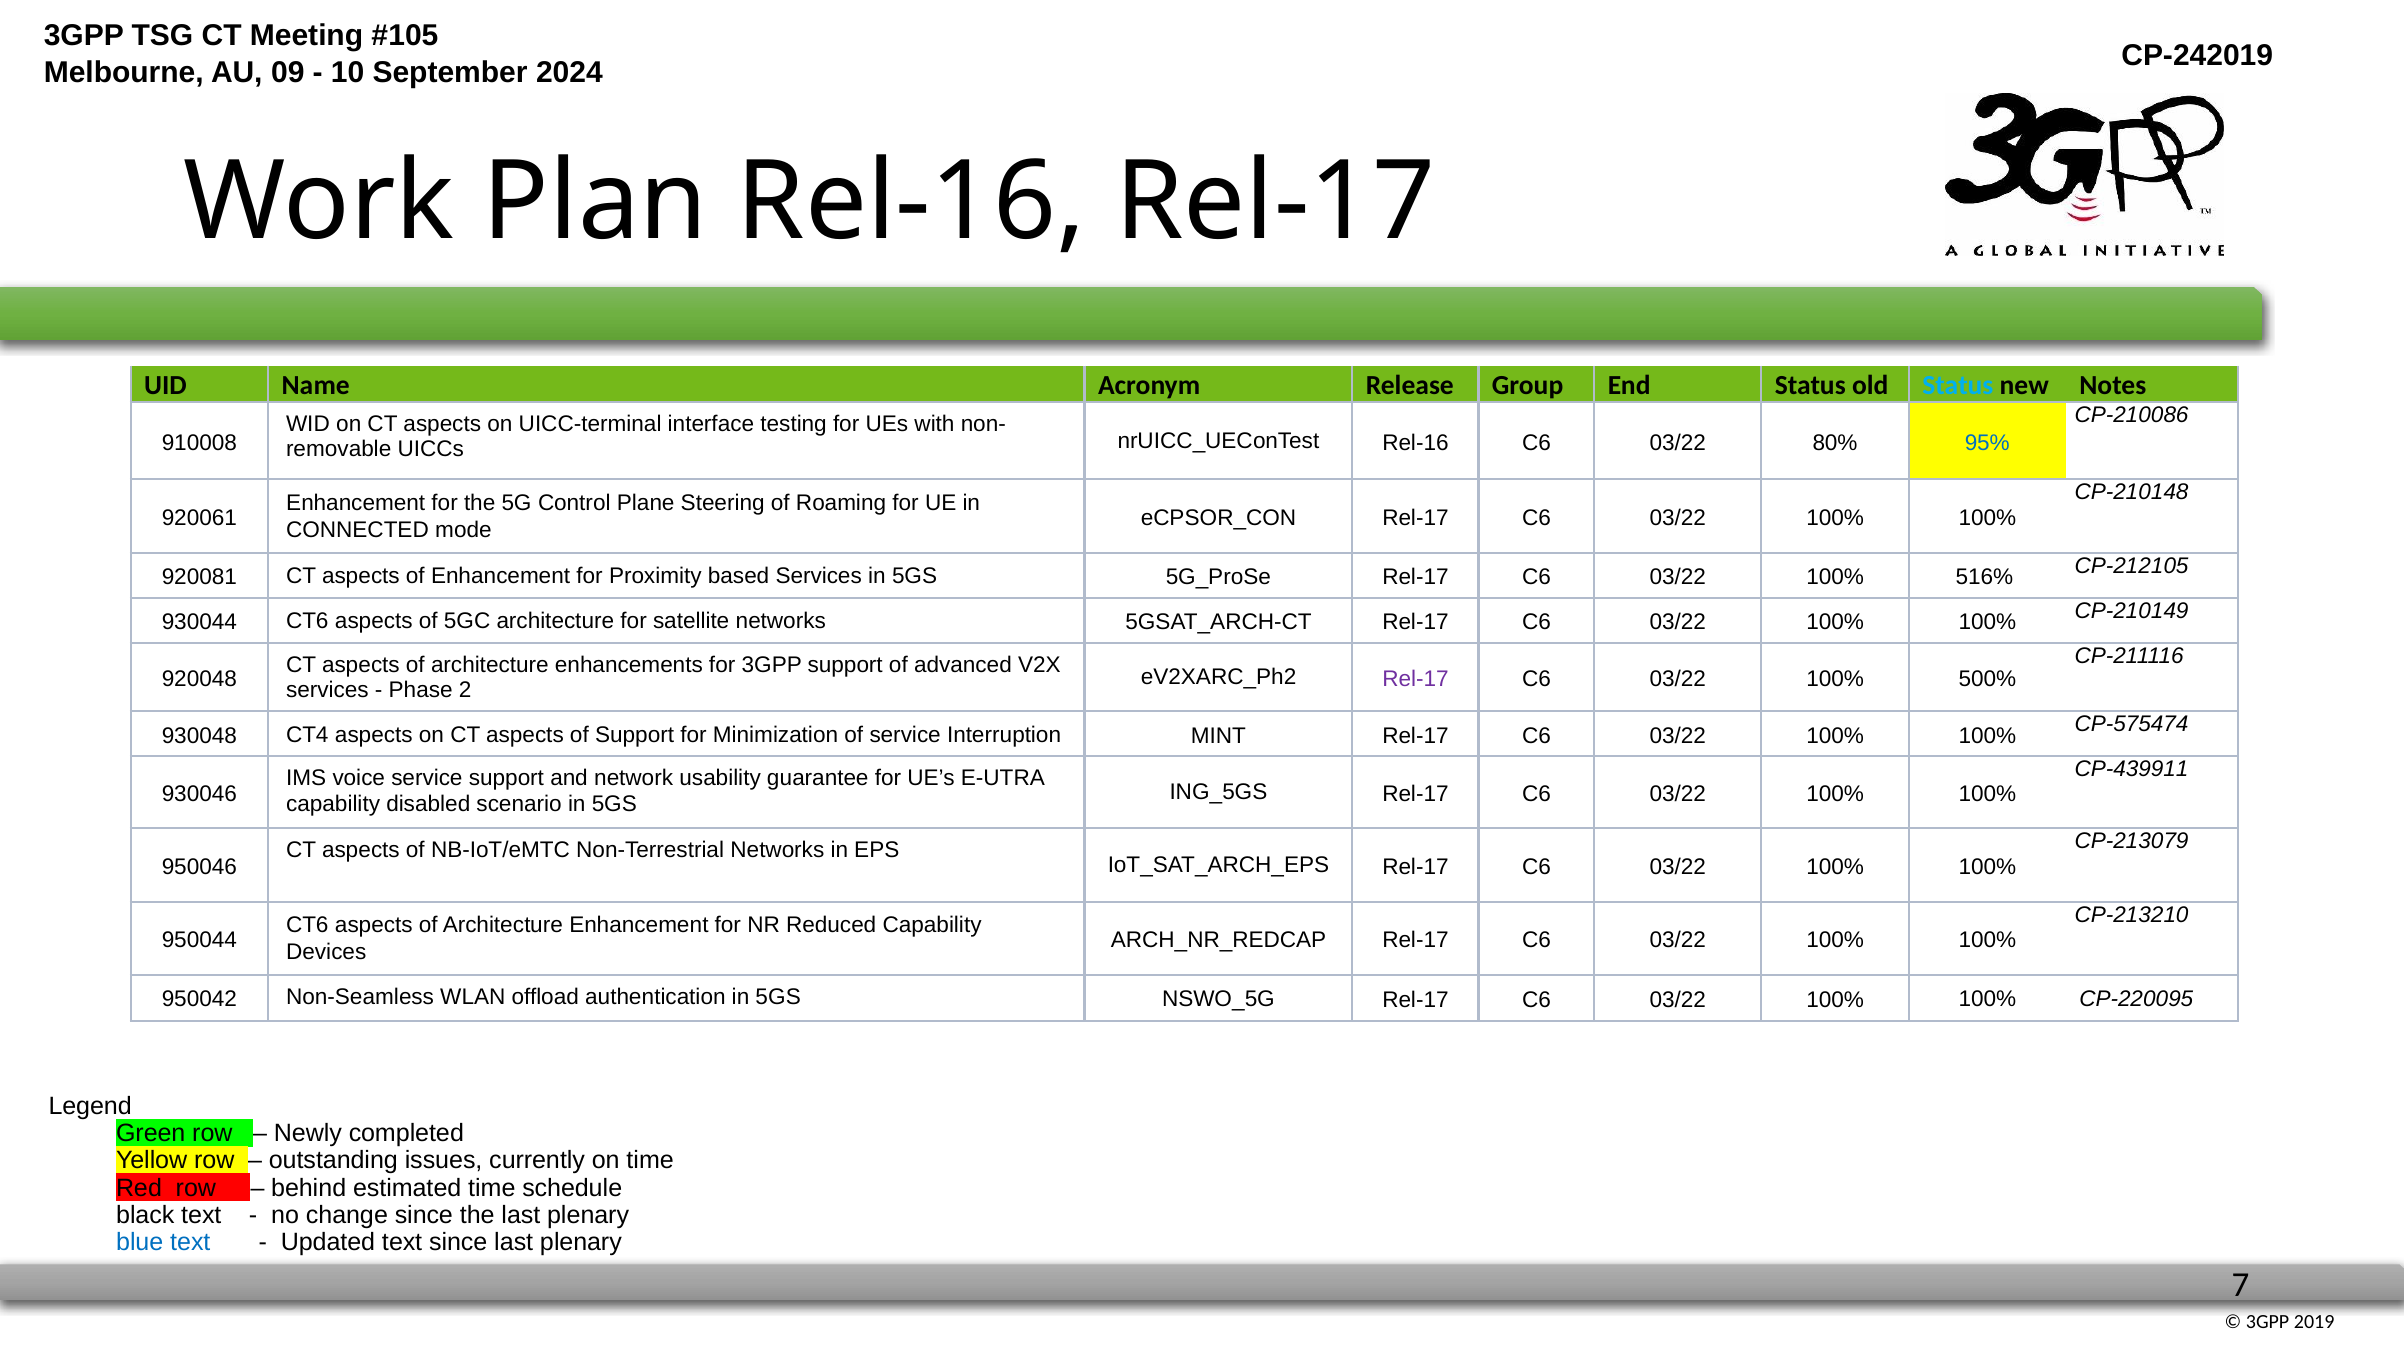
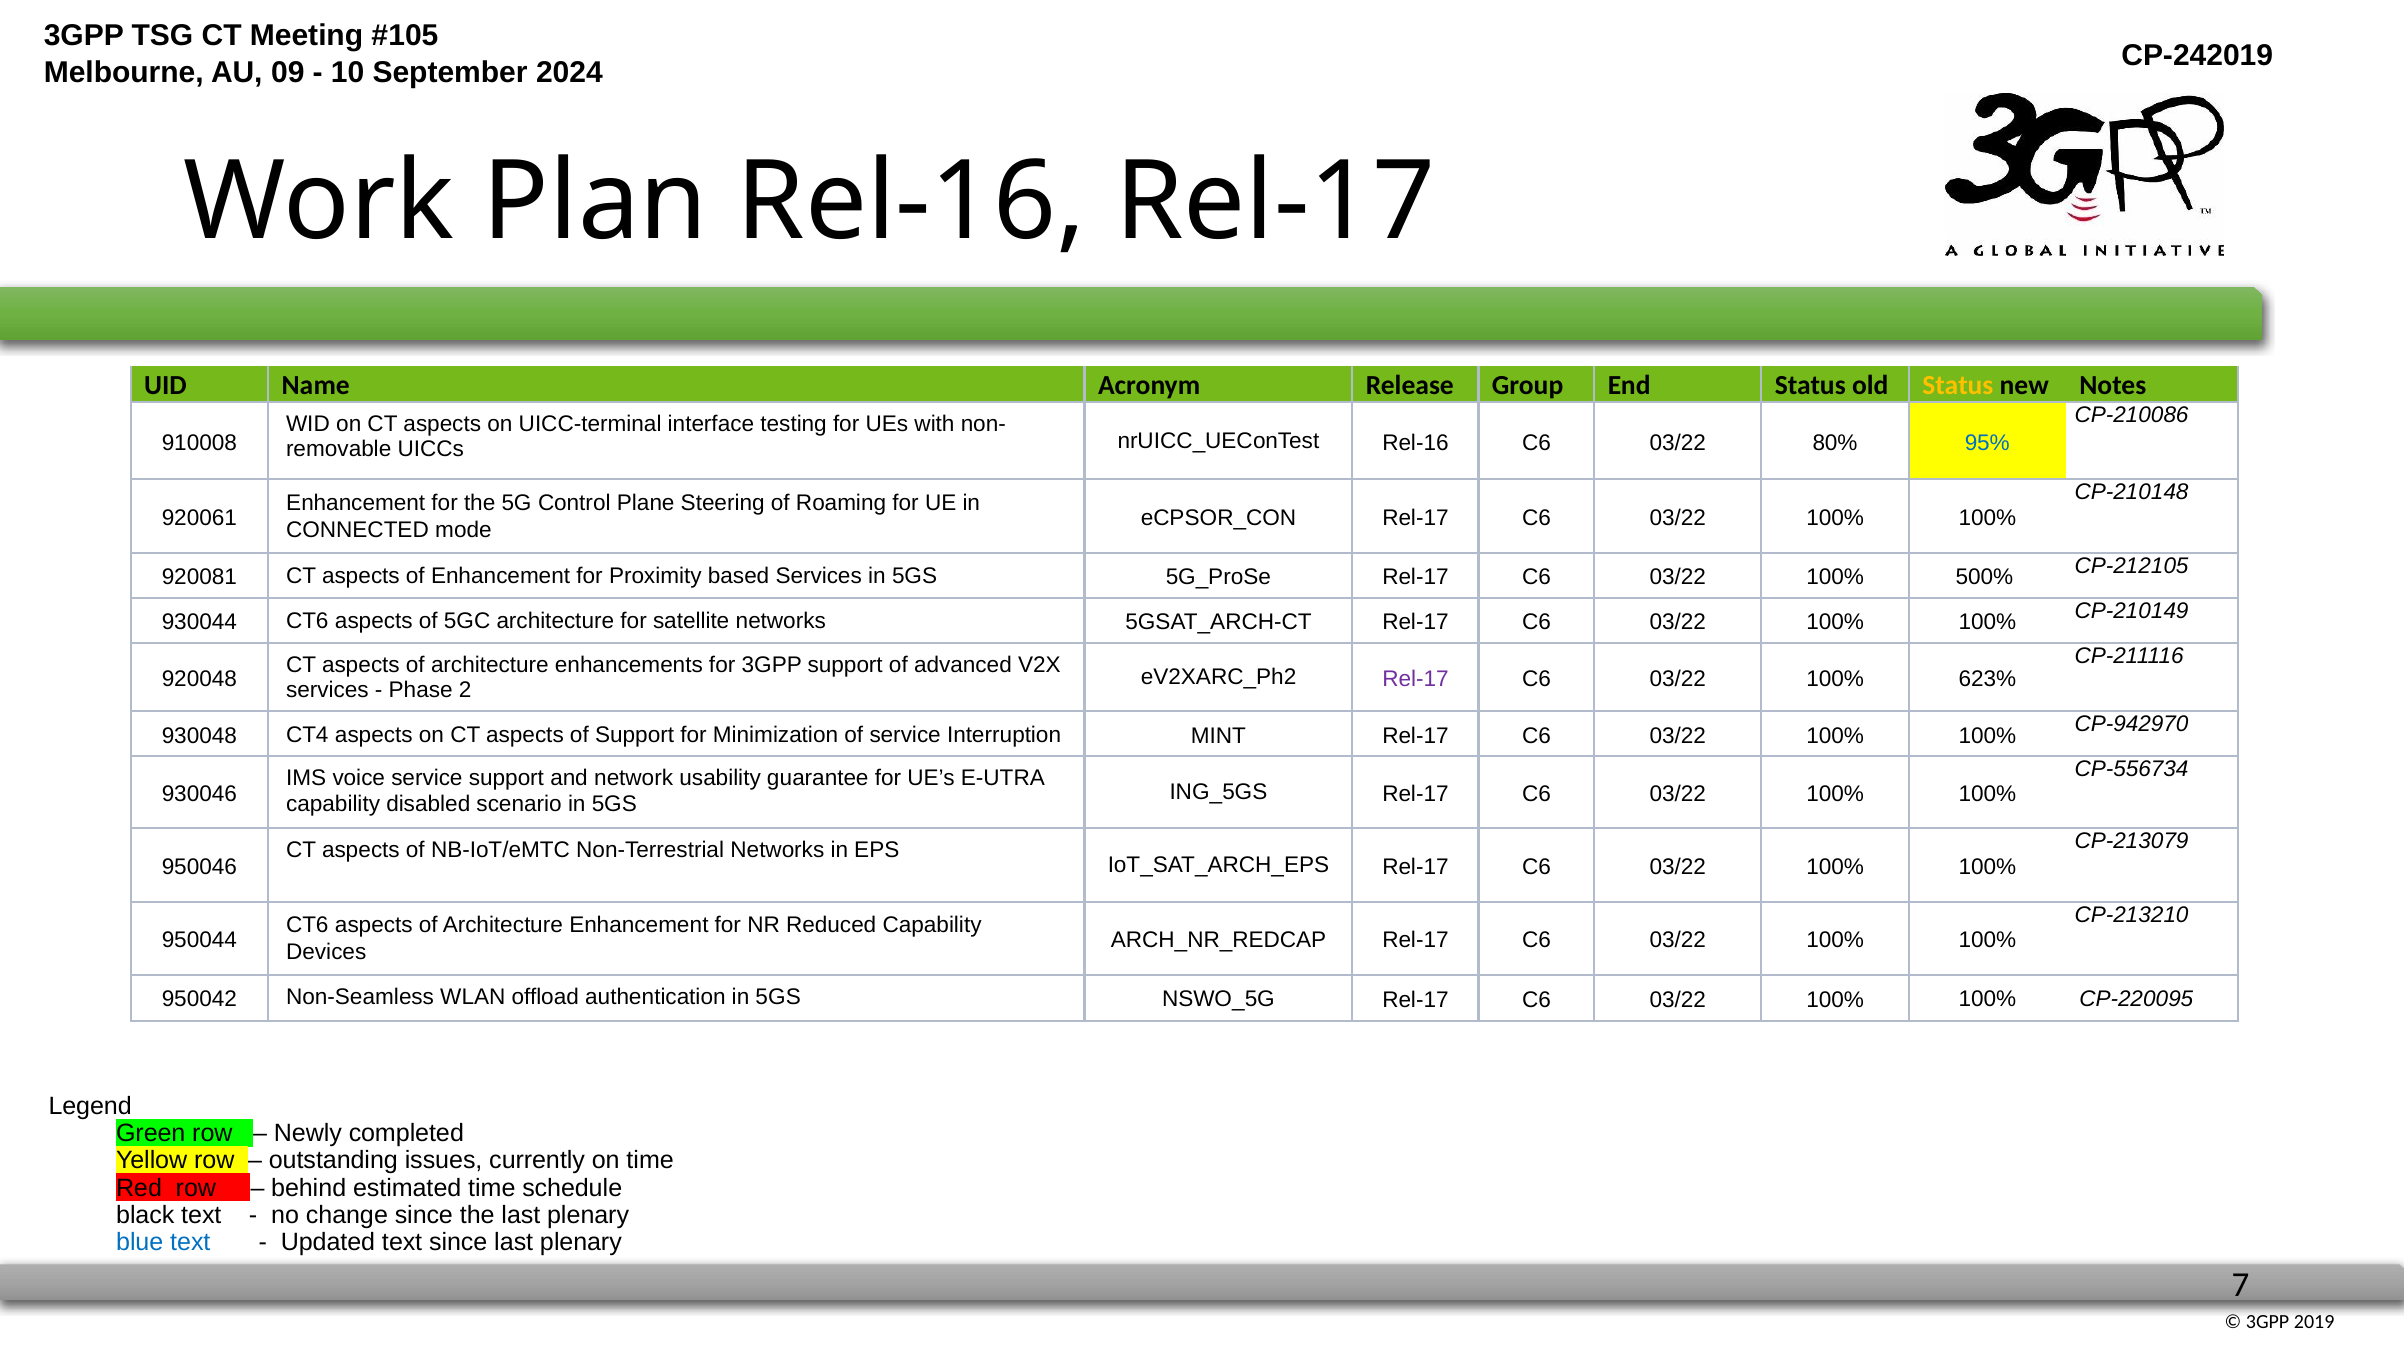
Status at (1958, 386) colour: light blue -> yellow
516%: 516% -> 500%
500%: 500% -> 623%
CP-575474: CP-575474 -> CP-942970
CP-439911: CP-439911 -> CP-556734
